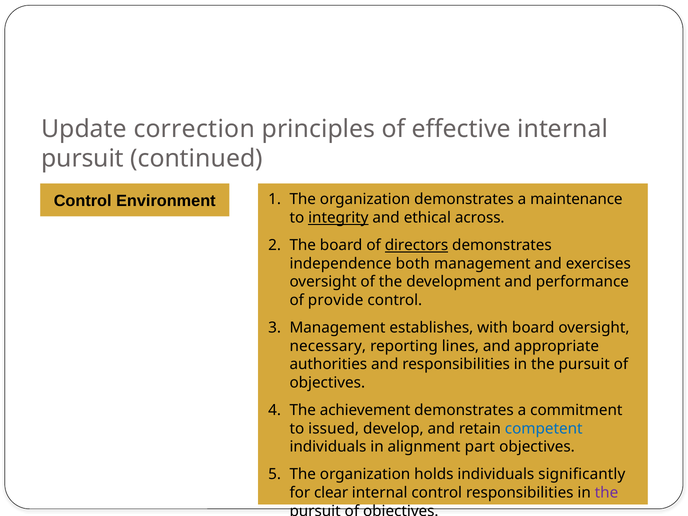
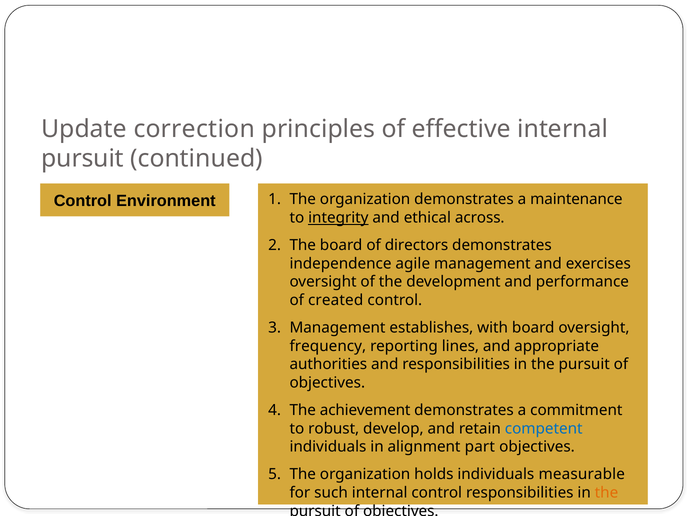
directors underline: present -> none
both: both -> agile
provide: provide -> created
necessary: necessary -> frequency
issued: issued -> robust
significantly: significantly -> measurable
clear: clear -> such
the at (607, 493) colour: purple -> orange
